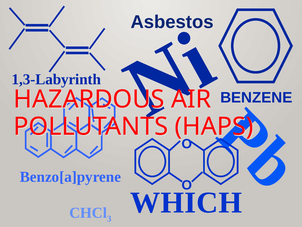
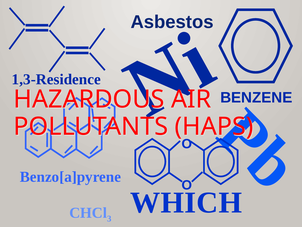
1,3-Labyrinth: 1,3-Labyrinth -> 1,3-Residence
